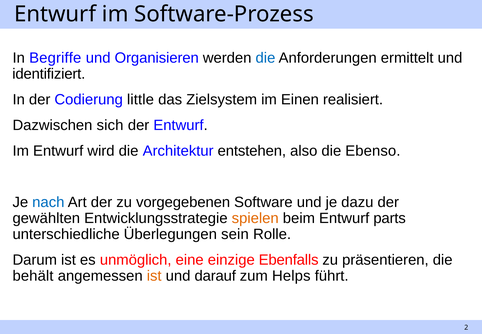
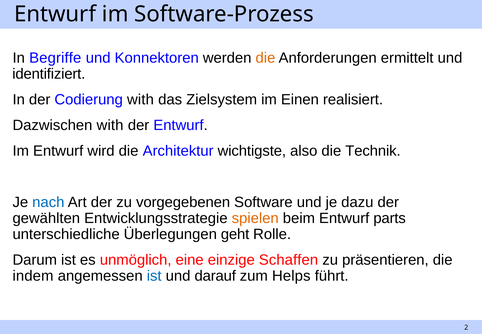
Organisieren: Organisieren -> Konnektoren
die at (265, 58) colour: blue -> orange
Codierung little: little -> with
Dazwischen sich: sich -> with
entstehen: entstehen -> wichtigste
Ebenso: Ebenso -> Technik
sein: sein -> geht
Ebenfalls: Ebenfalls -> Schaffen
behält: behält -> indem
ist at (154, 276) colour: orange -> blue
